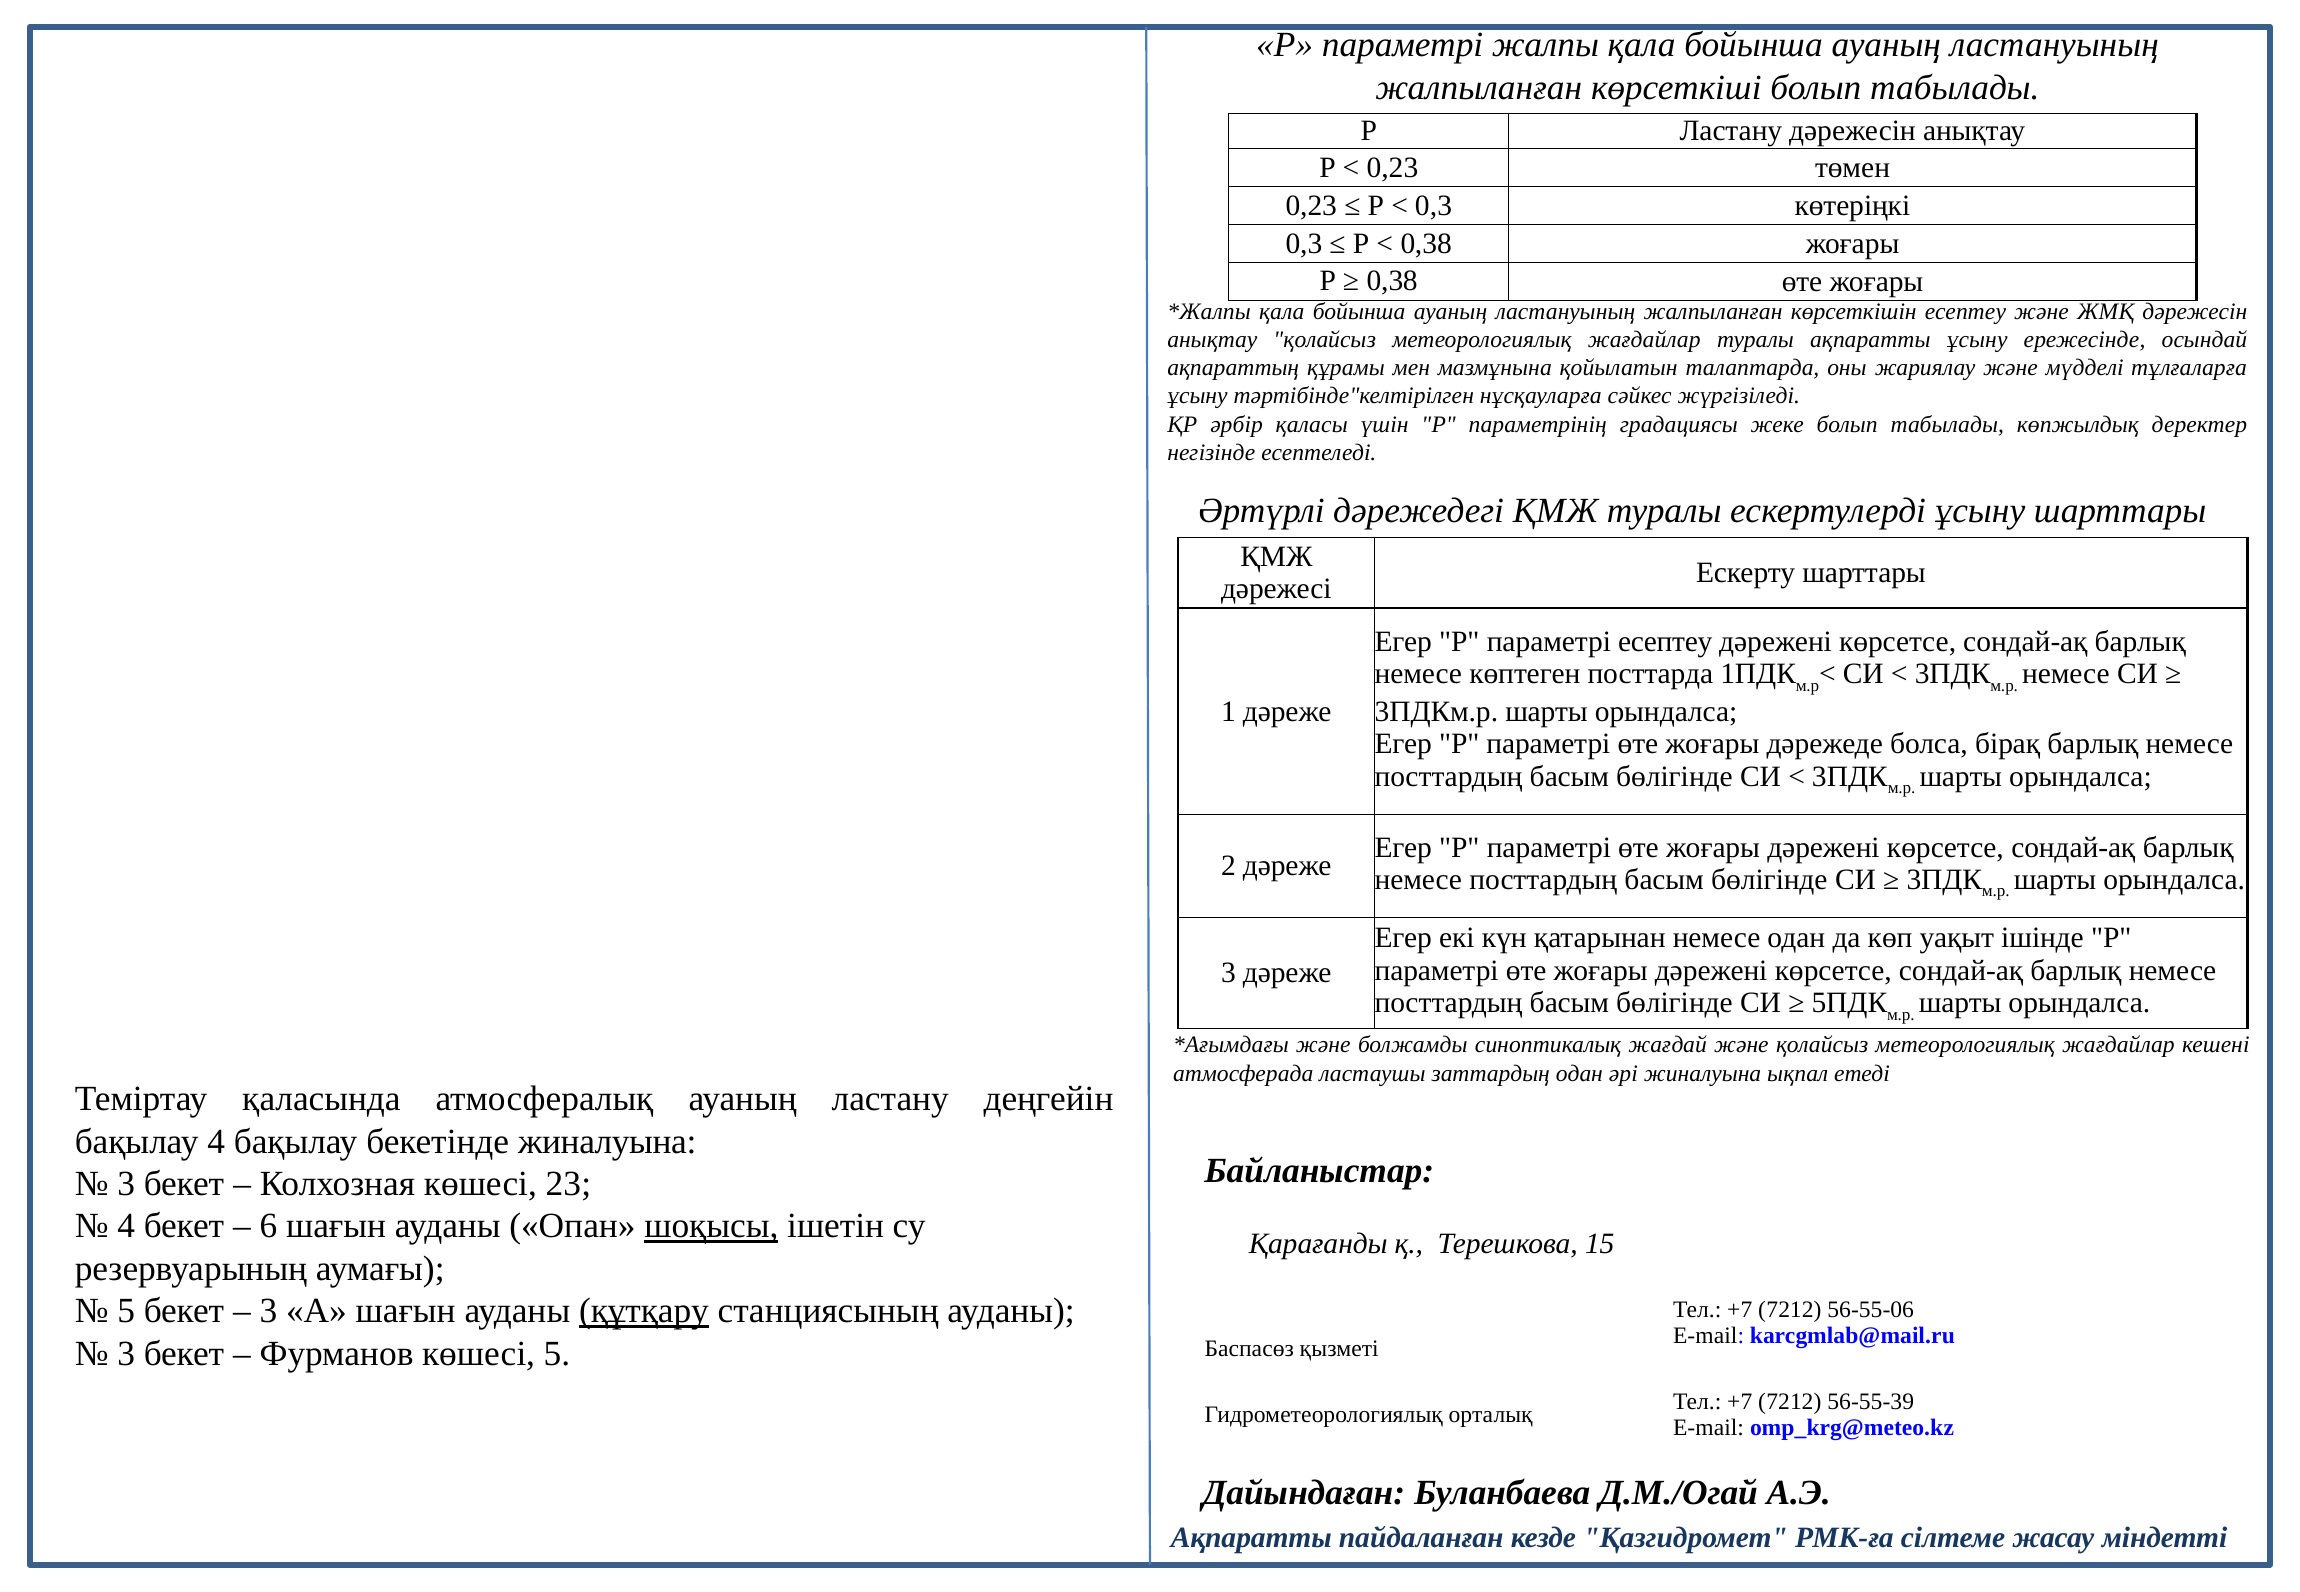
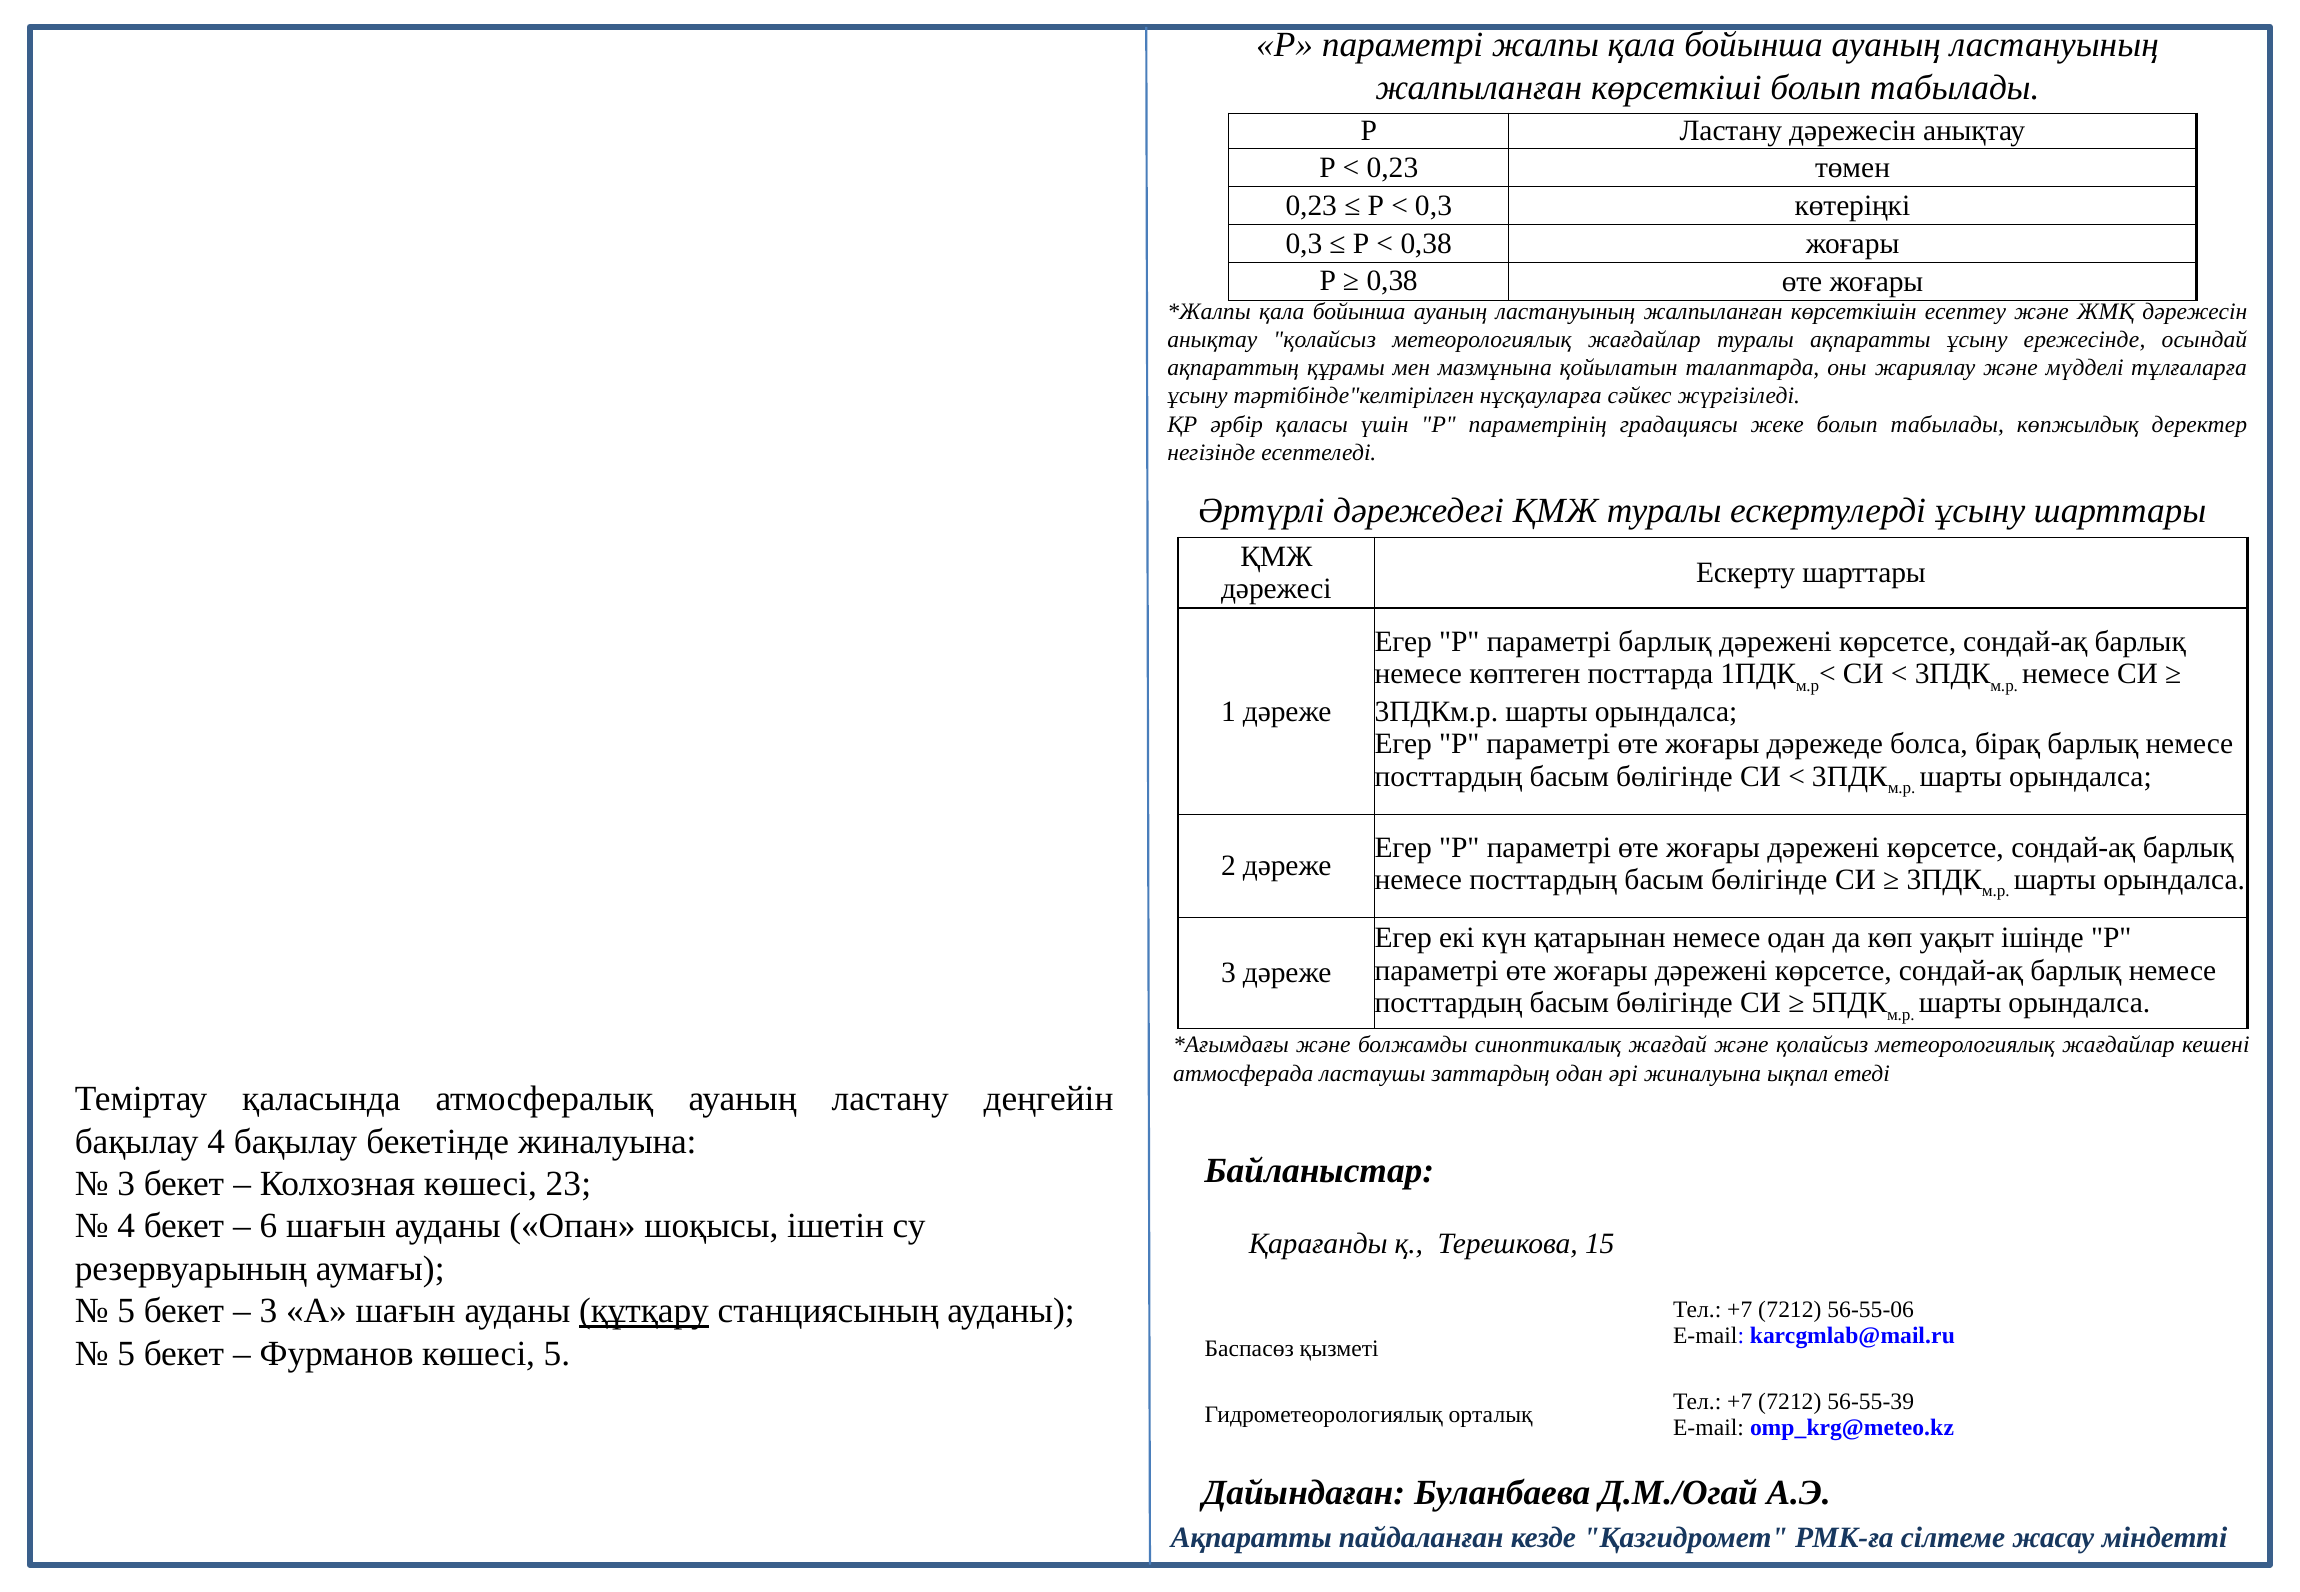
параметрі есептеу: есептеу -> барлық
шоқысы underline: present -> none
3 at (126, 1354): 3 -> 5
